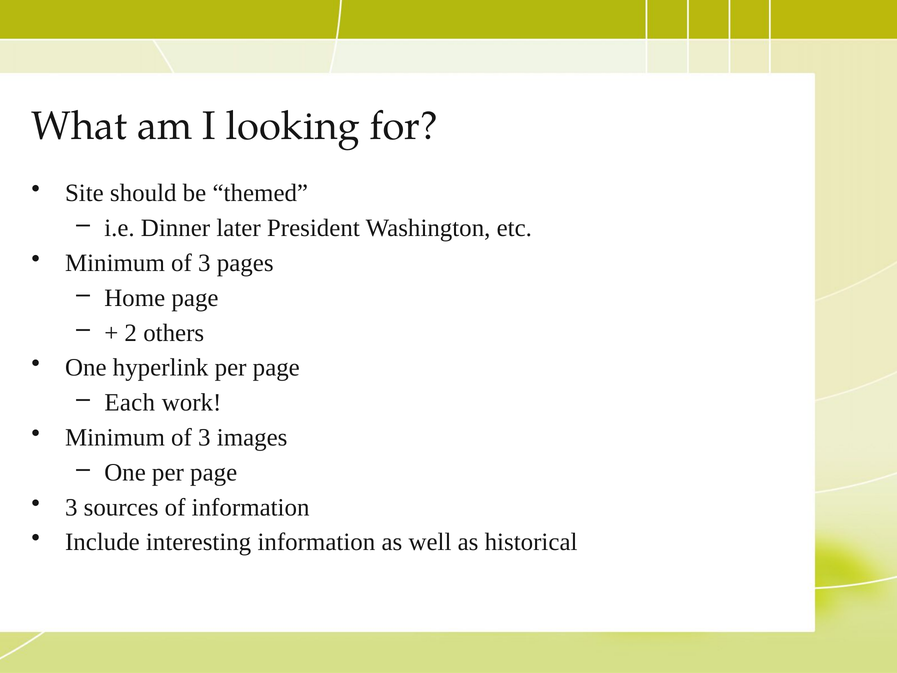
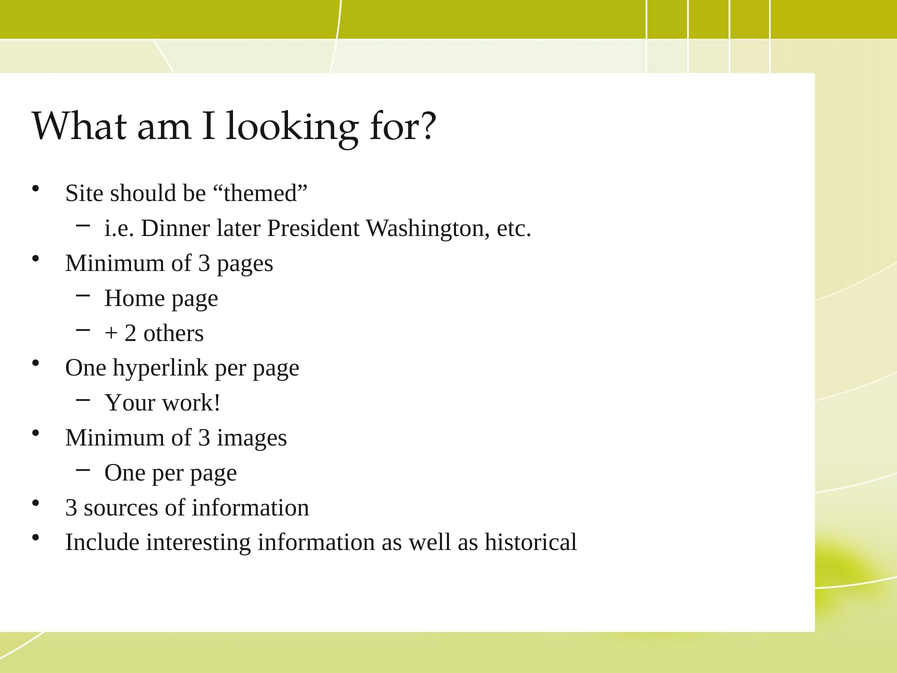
Each: Each -> Your
